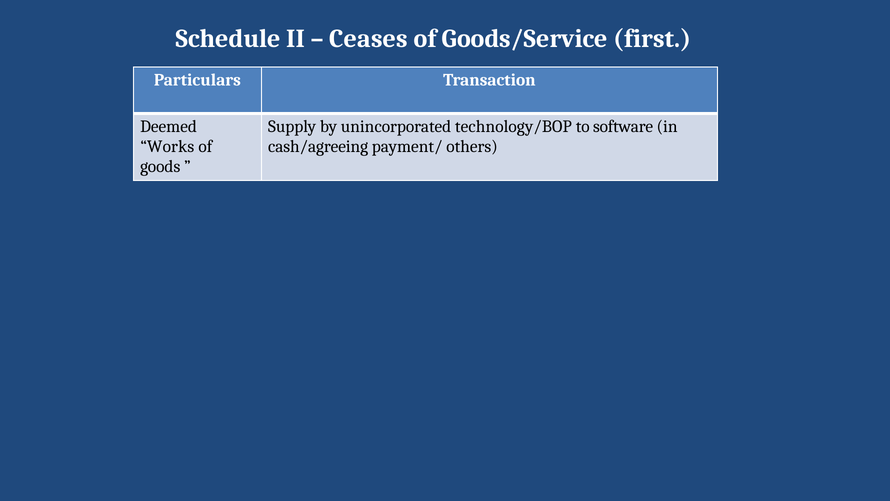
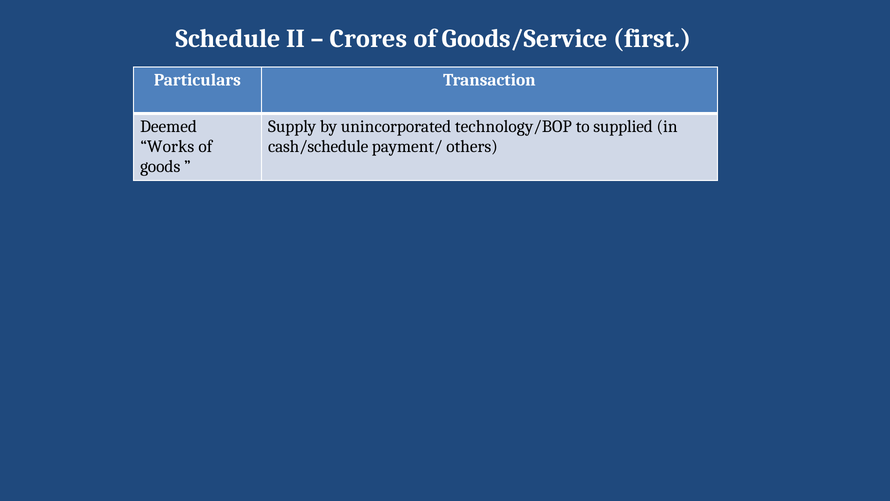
Ceases: Ceases -> Crores
software: software -> supplied
cash/agreeing: cash/agreeing -> cash/schedule
